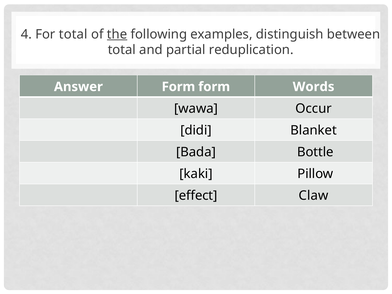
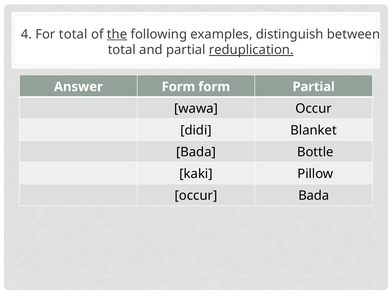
reduplication underline: none -> present
form Words: Words -> Partial
effect at (196, 196): effect -> occur
Claw at (314, 196): Claw -> Bada
